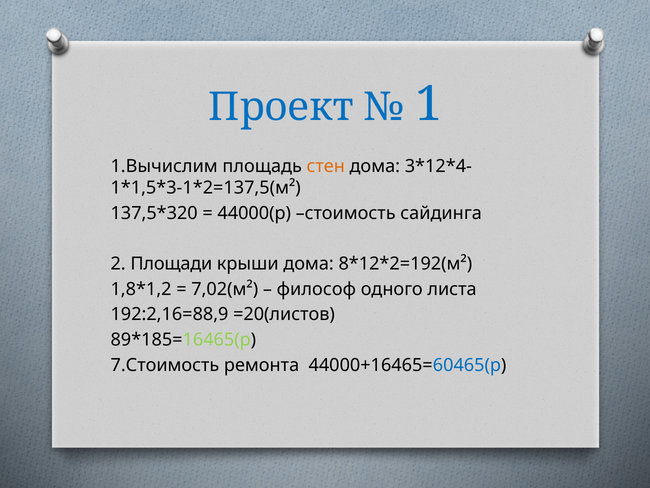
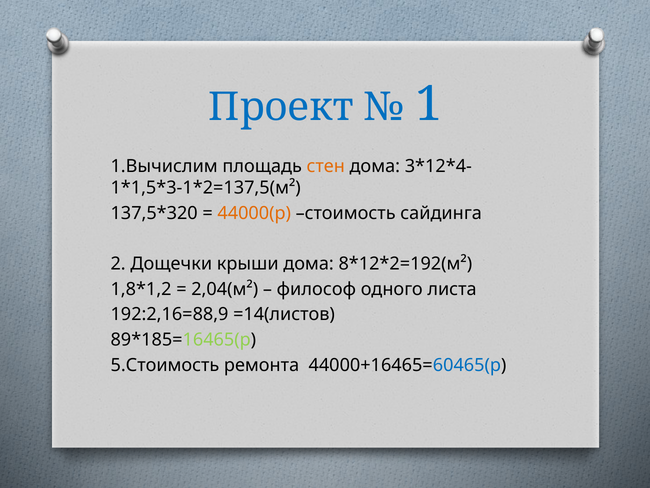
44000(р colour: black -> orange
Площади: Площади -> Дощечки
7,02(м²: 7,02(м² -> 2,04(м²
=20(листов: =20(листов -> =14(листов
7.Стоимость: 7.Стоимость -> 5.Стоимость
